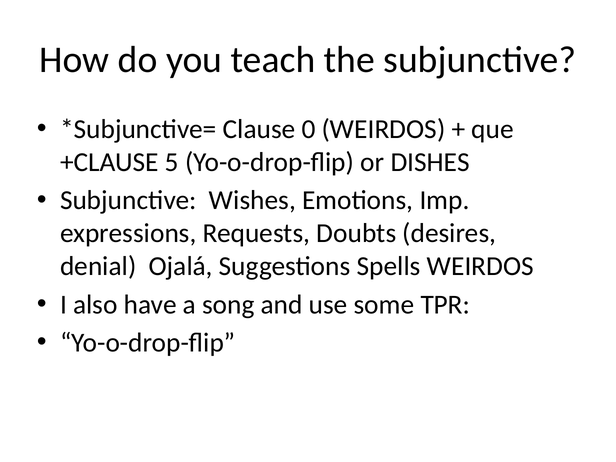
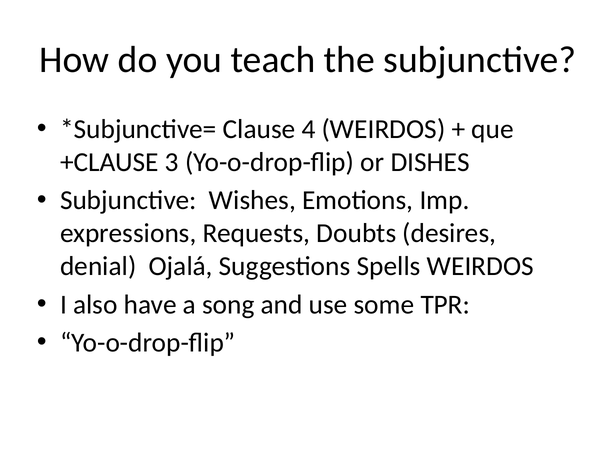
0: 0 -> 4
5: 5 -> 3
